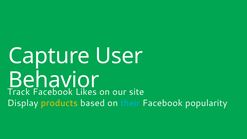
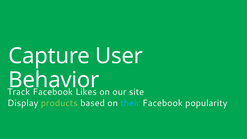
products colour: yellow -> light green
